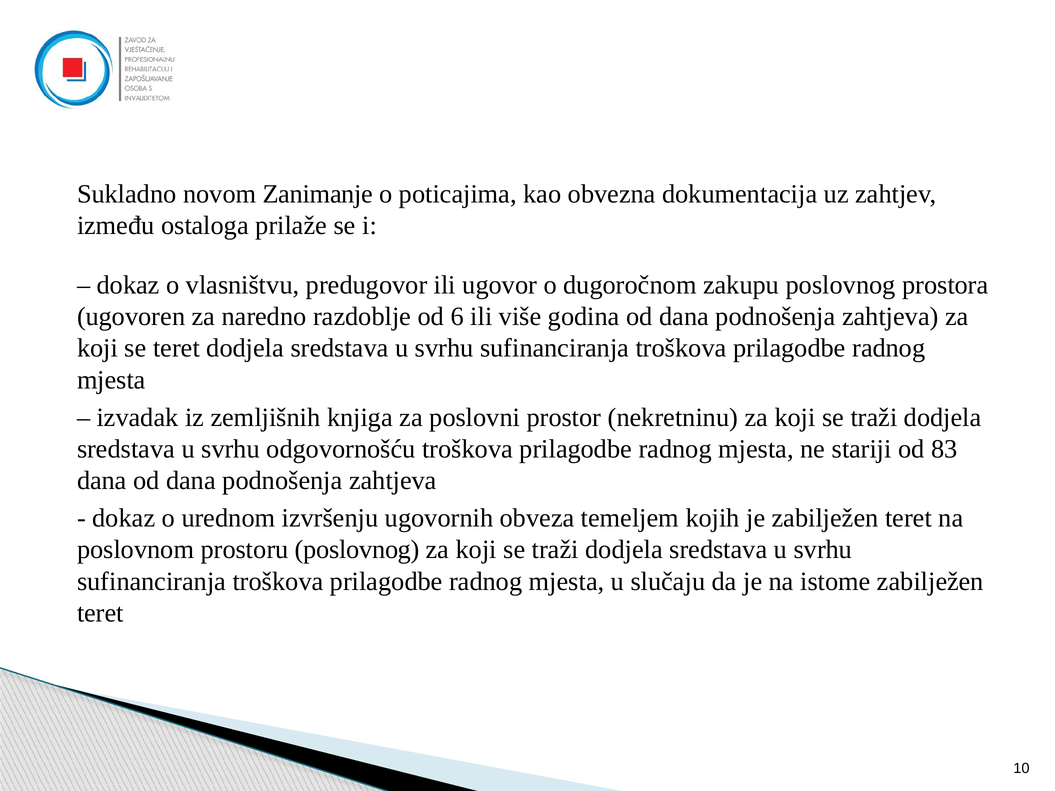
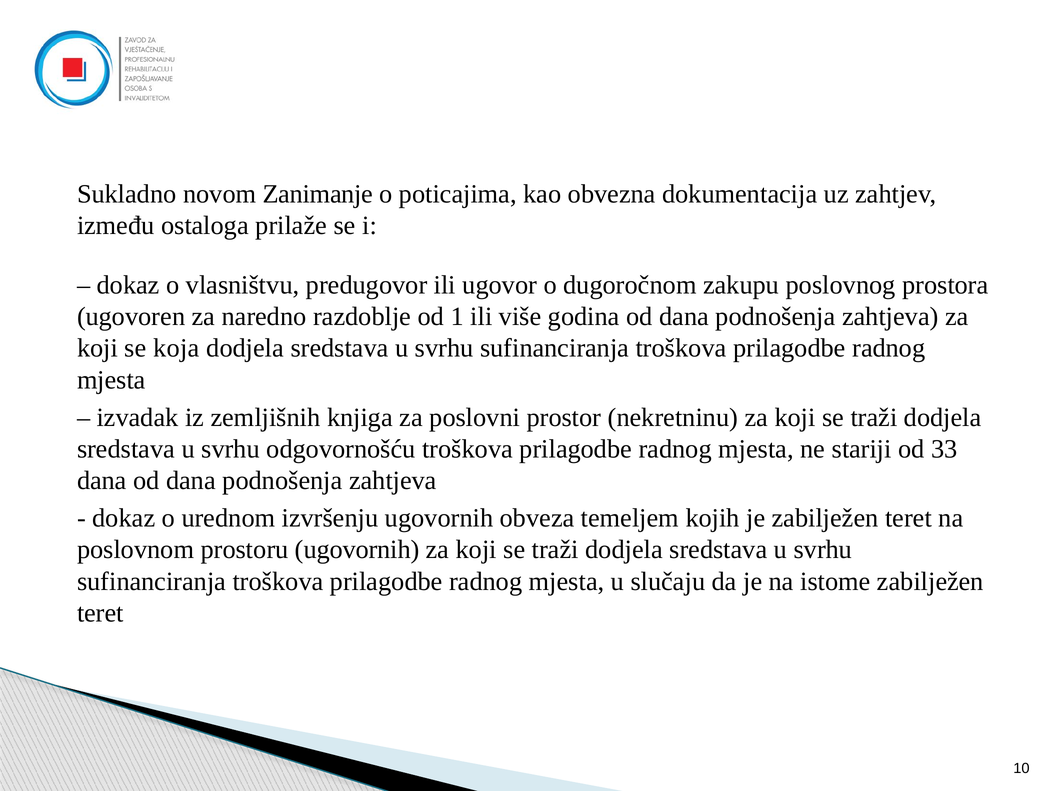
6: 6 -> 1
se teret: teret -> koja
83: 83 -> 33
prostoru poslovnog: poslovnog -> ugovornih
